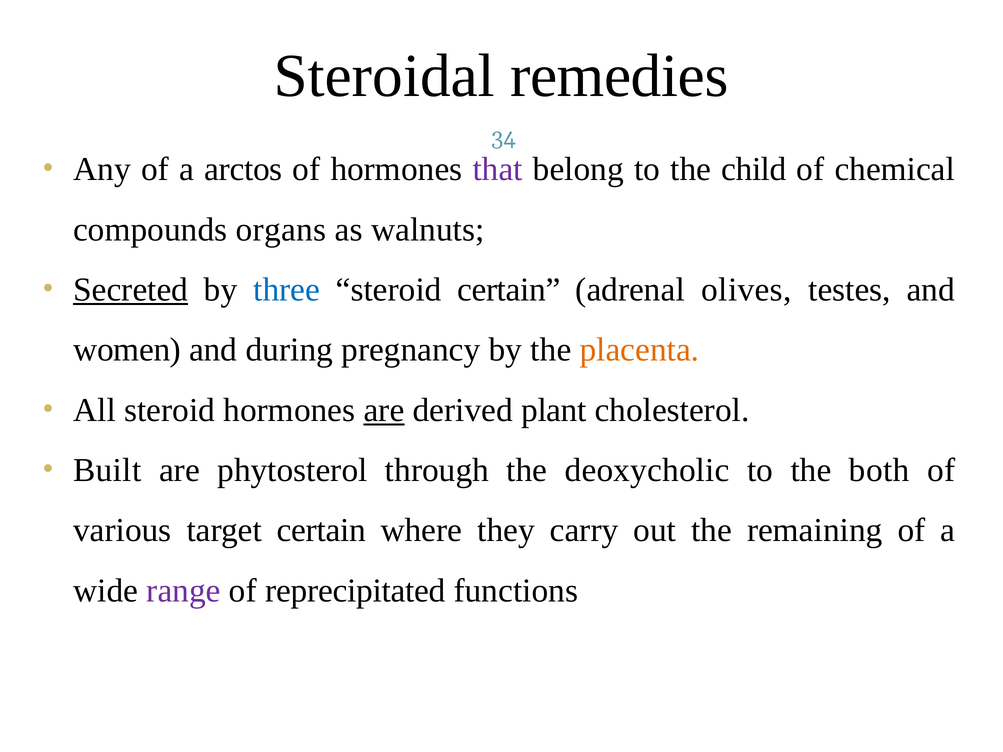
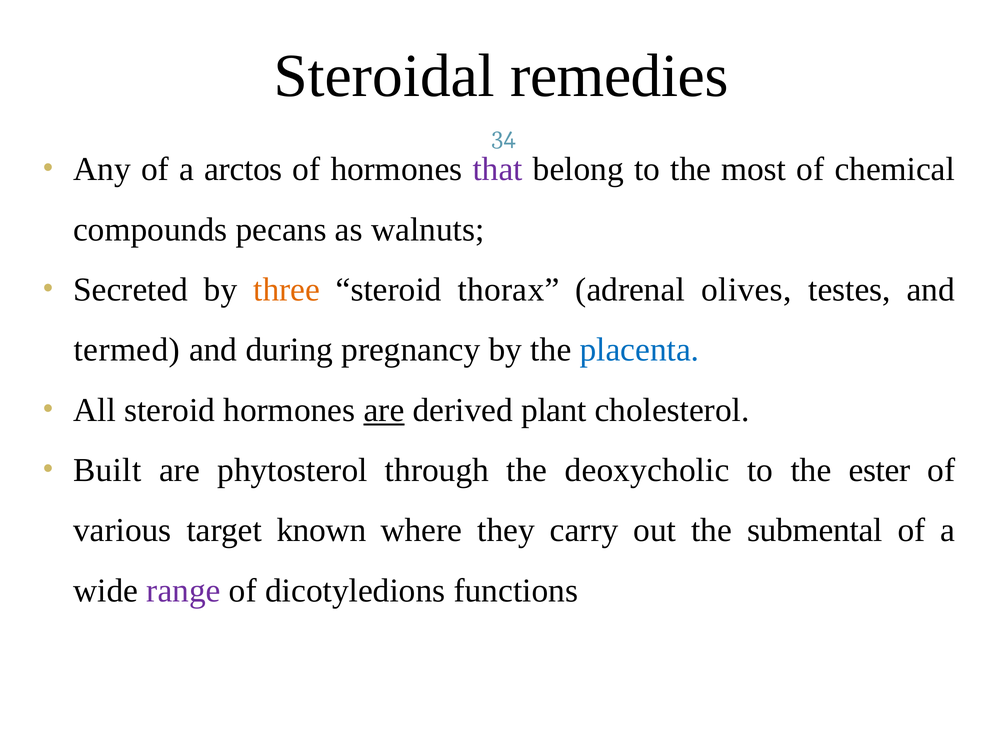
child: child -> most
organs: organs -> pecans
Secreted underline: present -> none
three colour: blue -> orange
steroid certain: certain -> thorax
women: women -> termed
placenta colour: orange -> blue
both: both -> ester
target certain: certain -> known
remaining: remaining -> submental
reprecipitated: reprecipitated -> dicotyledions
